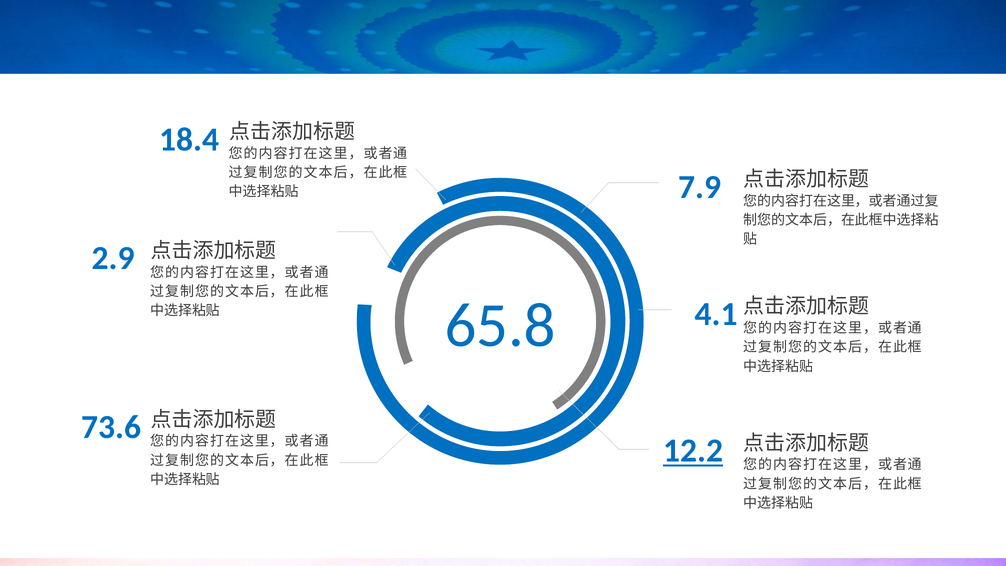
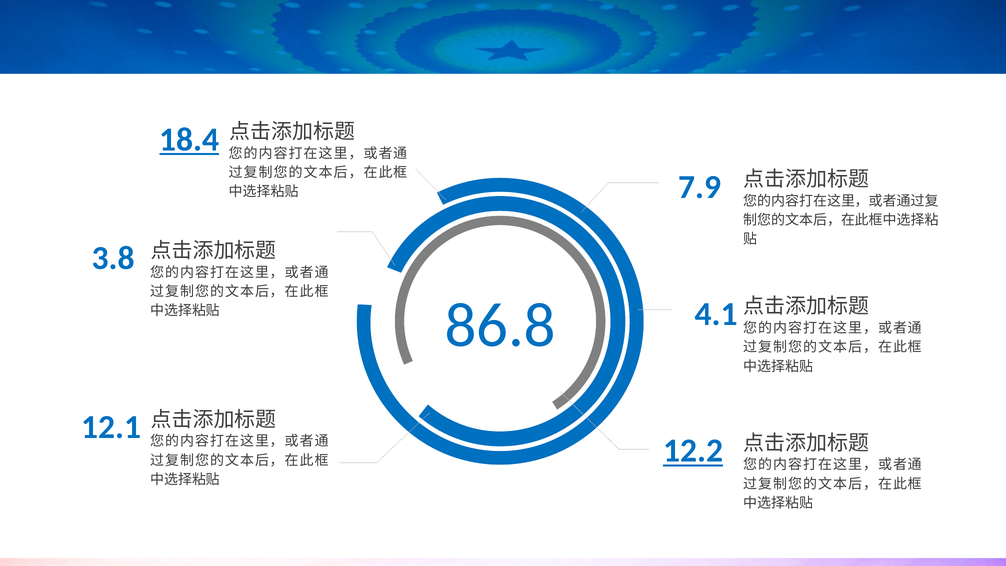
18.4 underline: none -> present
2.9: 2.9 -> 3.8
65.8: 65.8 -> 86.8
73.6: 73.6 -> 12.1
